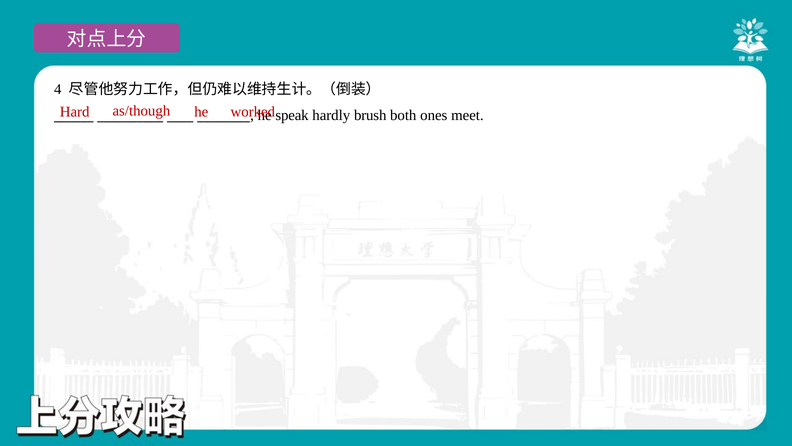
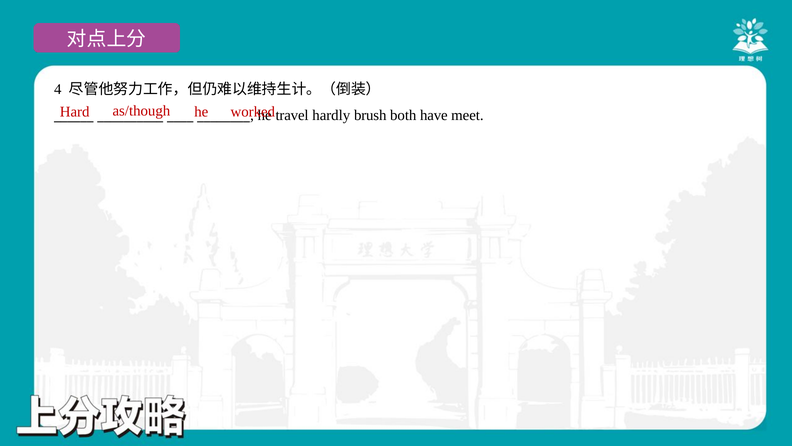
speak: speak -> travel
ones: ones -> have
